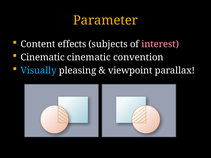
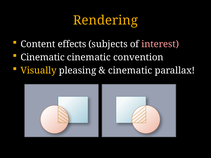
Parameter: Parameter -> Rendering
Visually colour: light blue -> yellow
viewpoint at (130, 71): viewpoint -> cinematic
